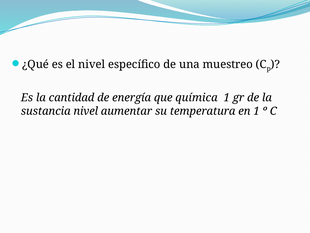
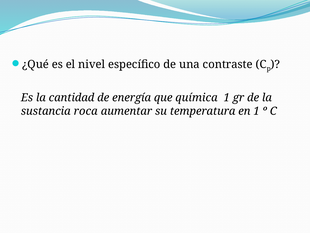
muestreo: muestreo -> contraste
sustancia nivel: nivel -> roca
